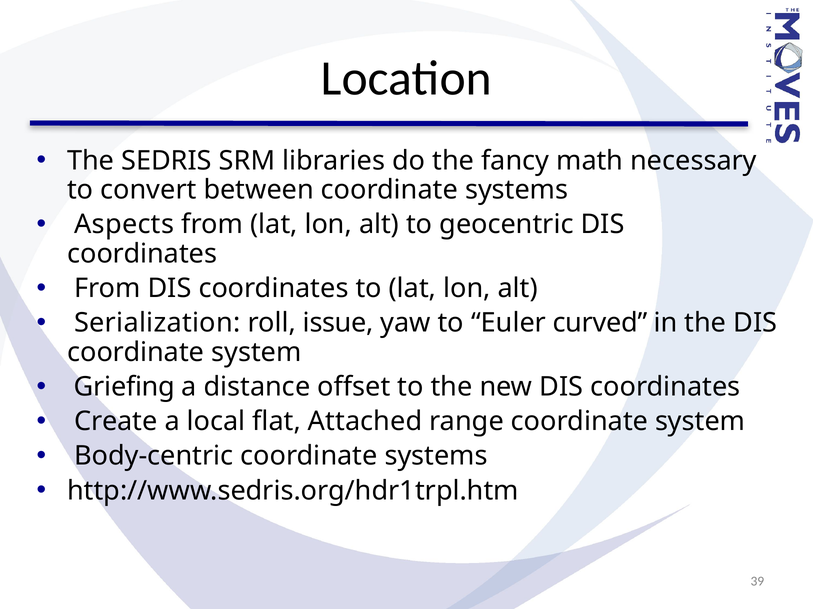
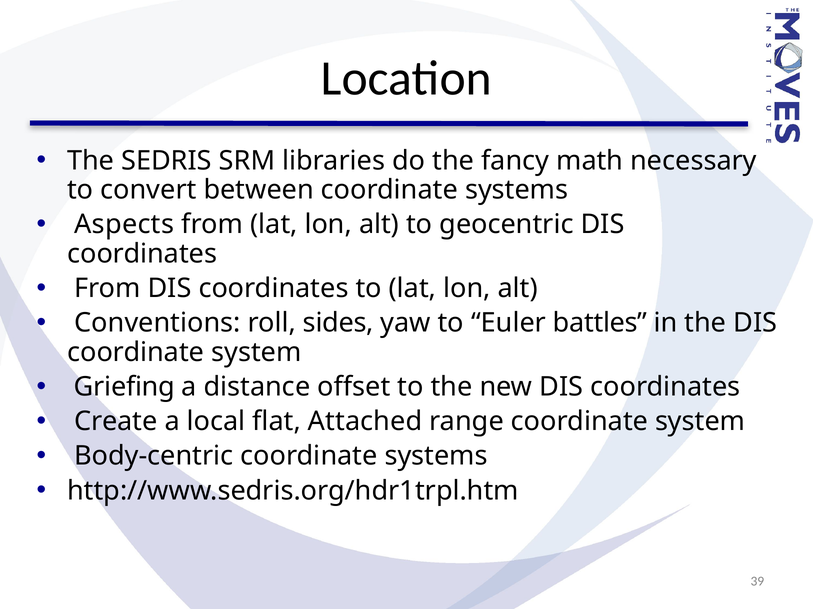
Serialization: Serialization -> Conventions
issue: issue -> sides
curved: curved -> battles
